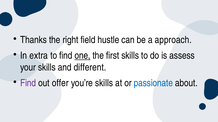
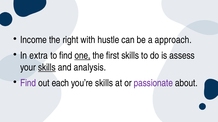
Thanks: Thanks -> Income
field: field -> with
skills at (47, 68) underline: none -> present
different: different -> analysis
offer: offer -> each
passionate colour: blue -> purple
